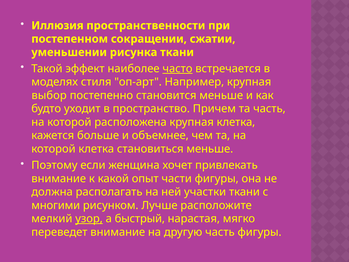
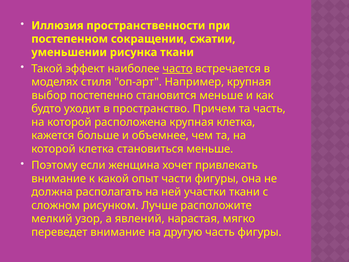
многими: многими -> сложном
узор underline: present -> none
быстрый: быстрый -> явлений
